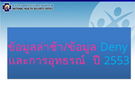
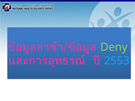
Deny colour: light blue -> light green
